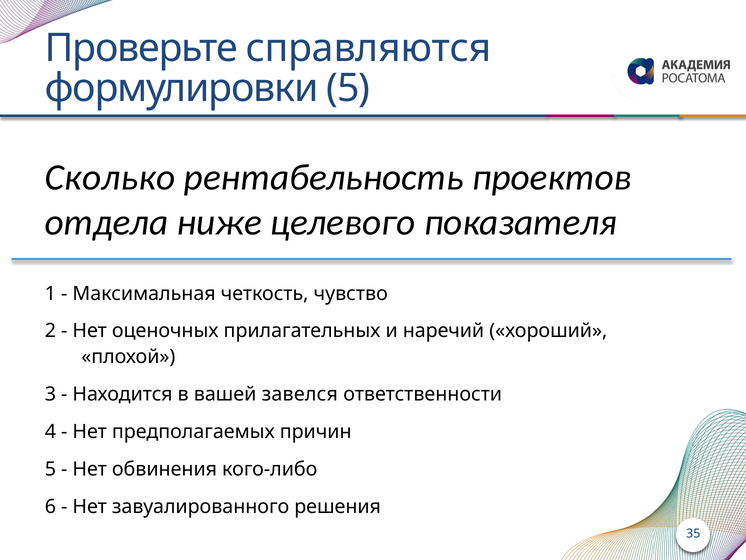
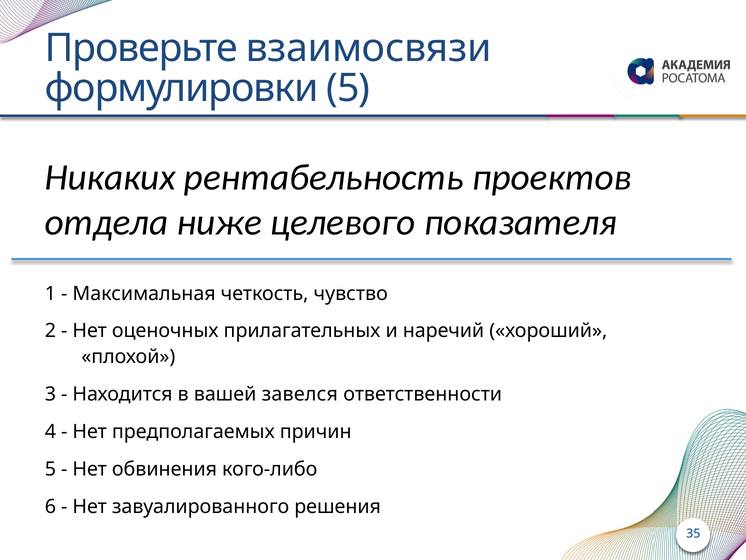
справляются: справляются -> взаимосвязи
Сколько: Сколько -> Никаких
